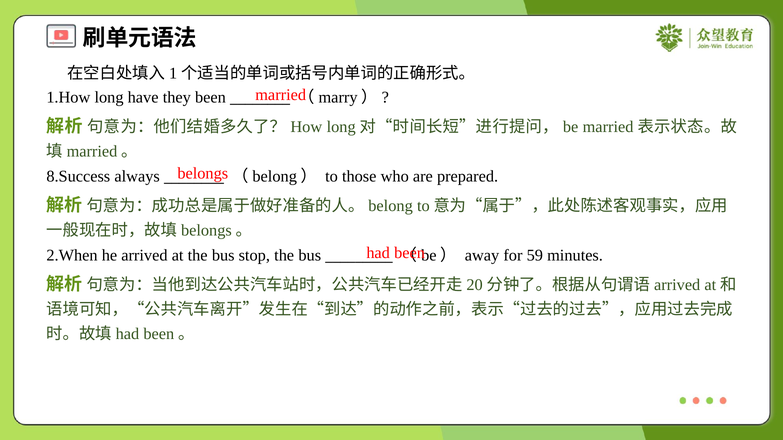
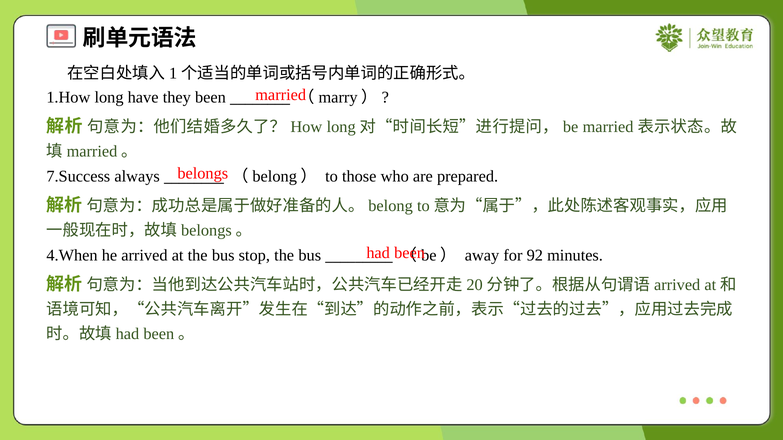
8.Success: 8.Success -> 7.Success
2.When: 2.When -> 4.When
59: 59 -> 92
